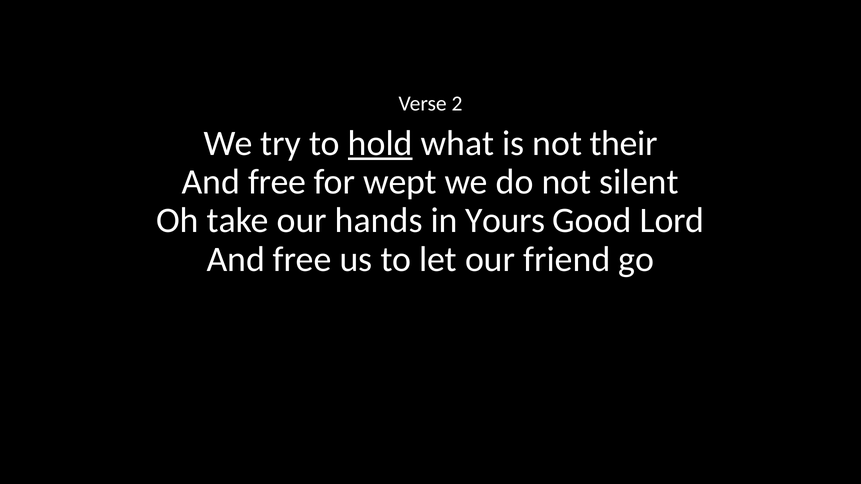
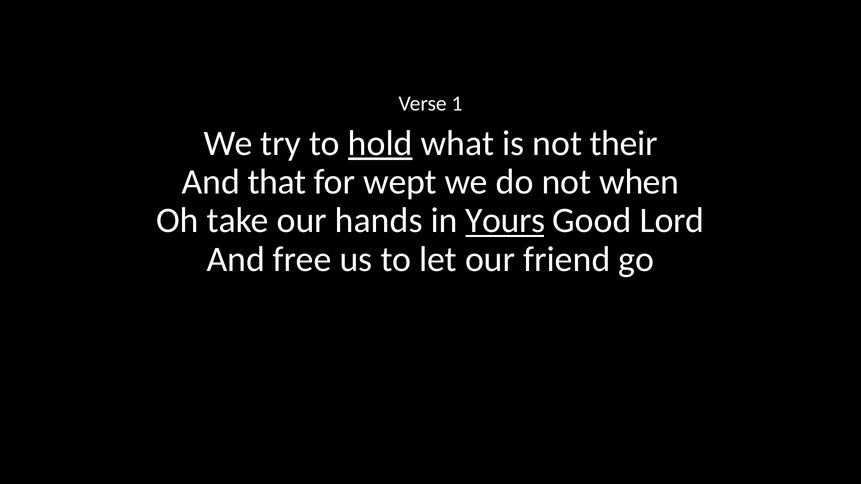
2: 2 -> 1
free at (277, 182): free -> that
silent: silent -> when
Yours underline: none -> present
